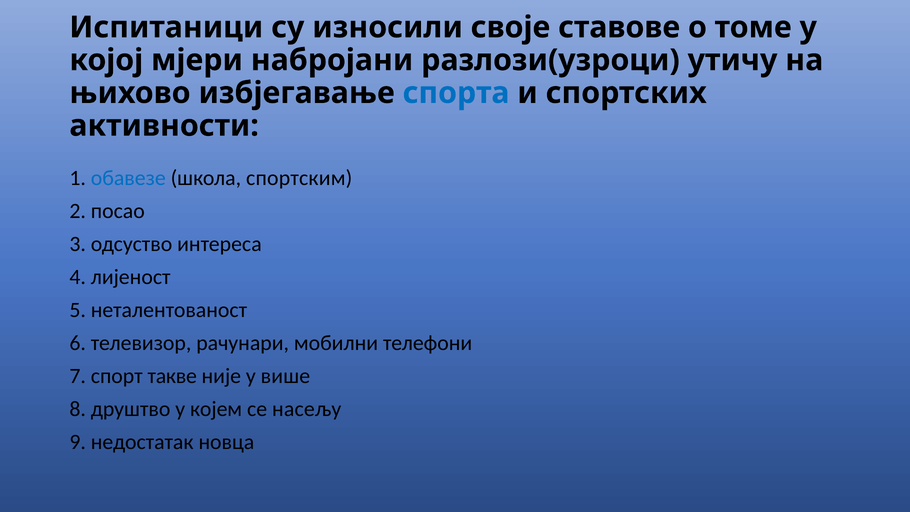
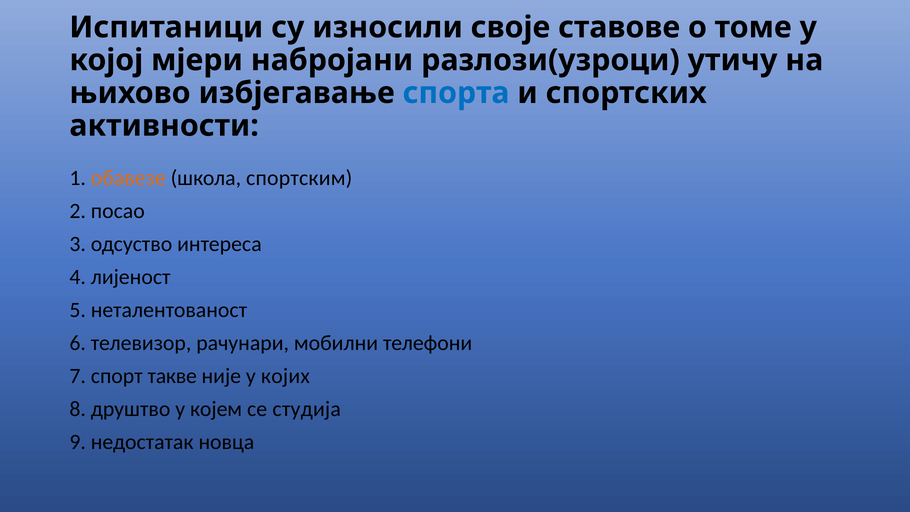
обавезе colour: blue -> orange
више: више -> којих
насељу: насељу -> студија
